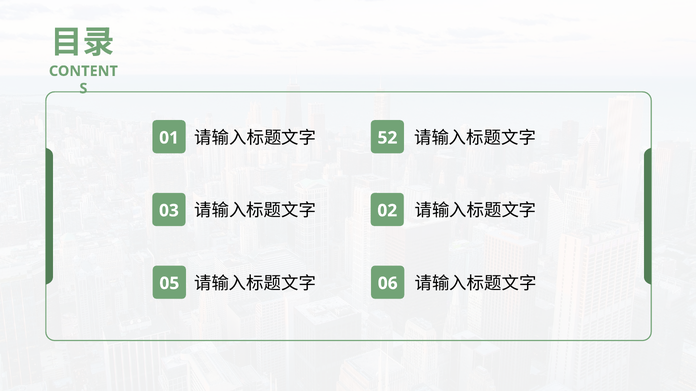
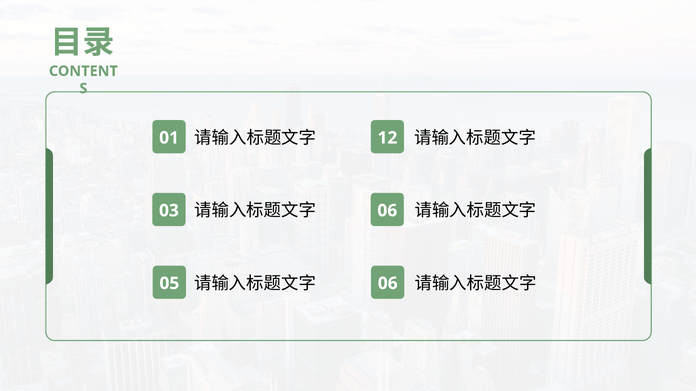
52: 52 -> 12
03 02: 02 -> 06
